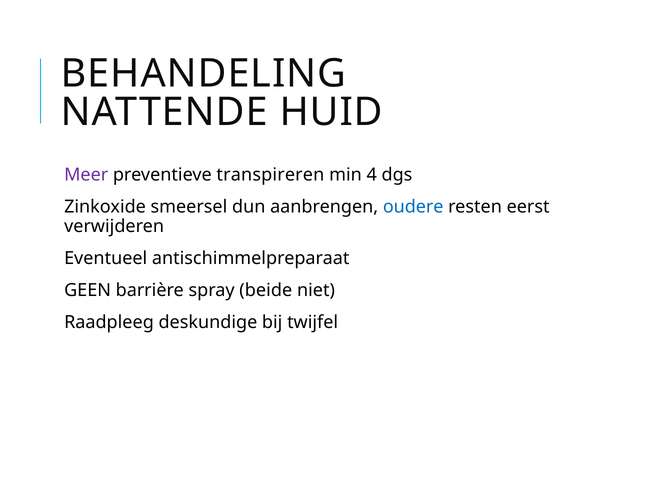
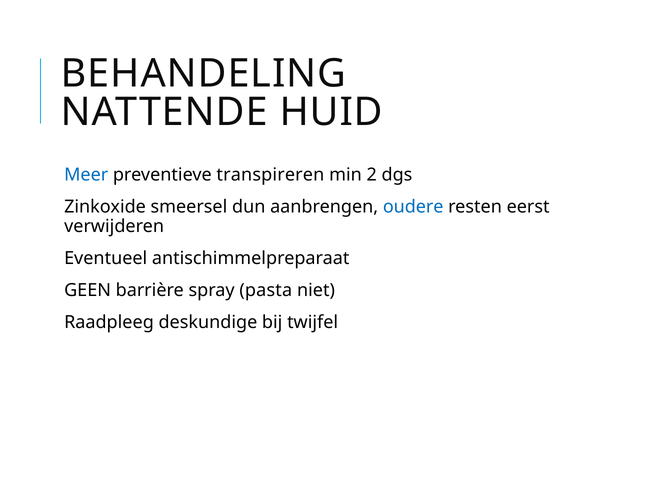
Meer colour: purple -> blue
4: 4 -> 2
beide: beide -> pasta
